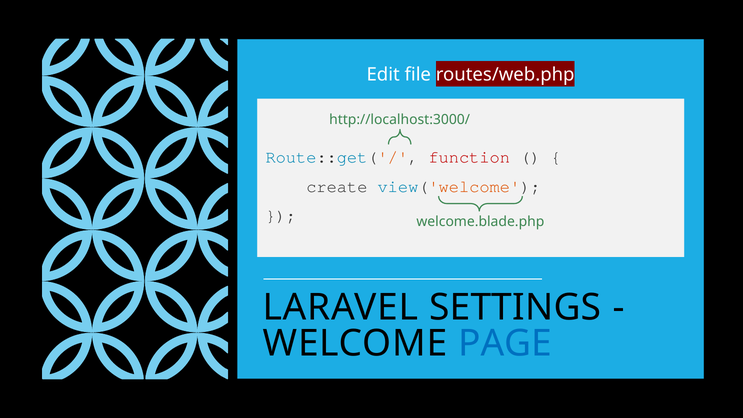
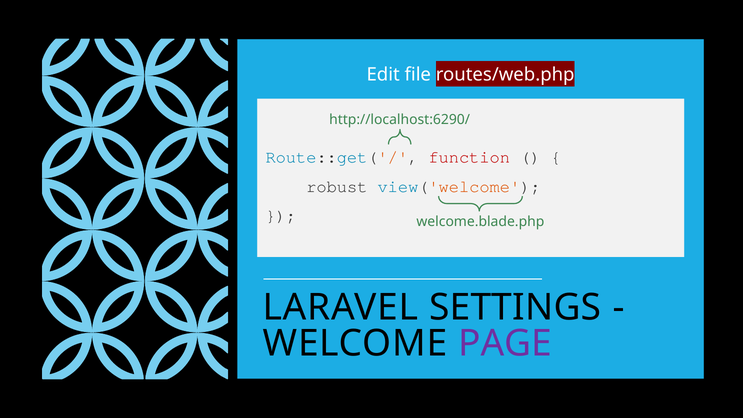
http://localhost:3000/: http://localhost:3000/ -> http://localhost:6290/
create: create -> robust
PAGE colour: blue -> purple
